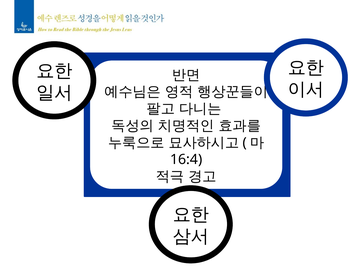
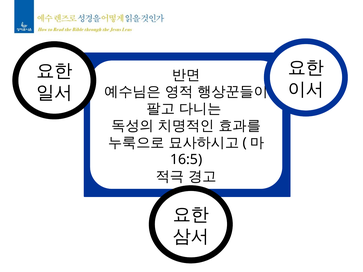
16:4: 16:4 -> 16:5
